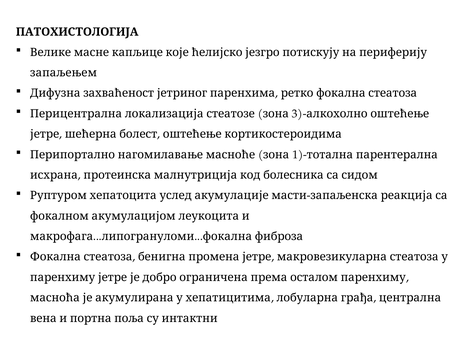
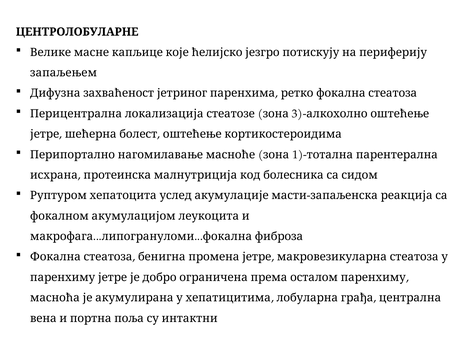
ПАТОХИСТОЛОГИЈА: ПАТОХИСТОЛОГИЈА -> ЦЕНТРОЛОБУЛАРНЕ
